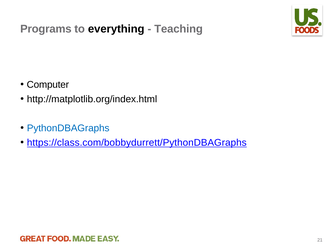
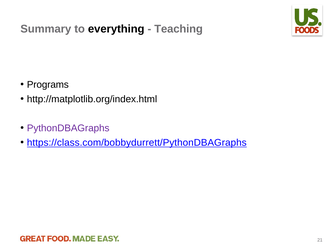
Programs: Programs -> Summary
Computer: Computer -> Programs
PythonDBAGraphs colour: blue -> purple
